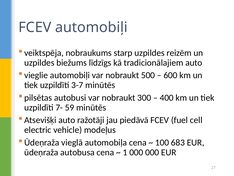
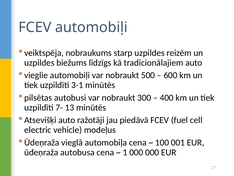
3-7: 3-7 -> 3-1
59: 59 -> 13
683: 683 -> 001
